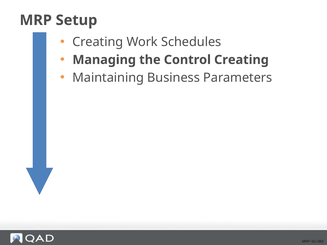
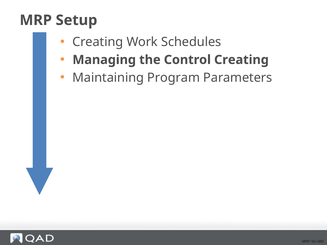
Business: Business -> Program
